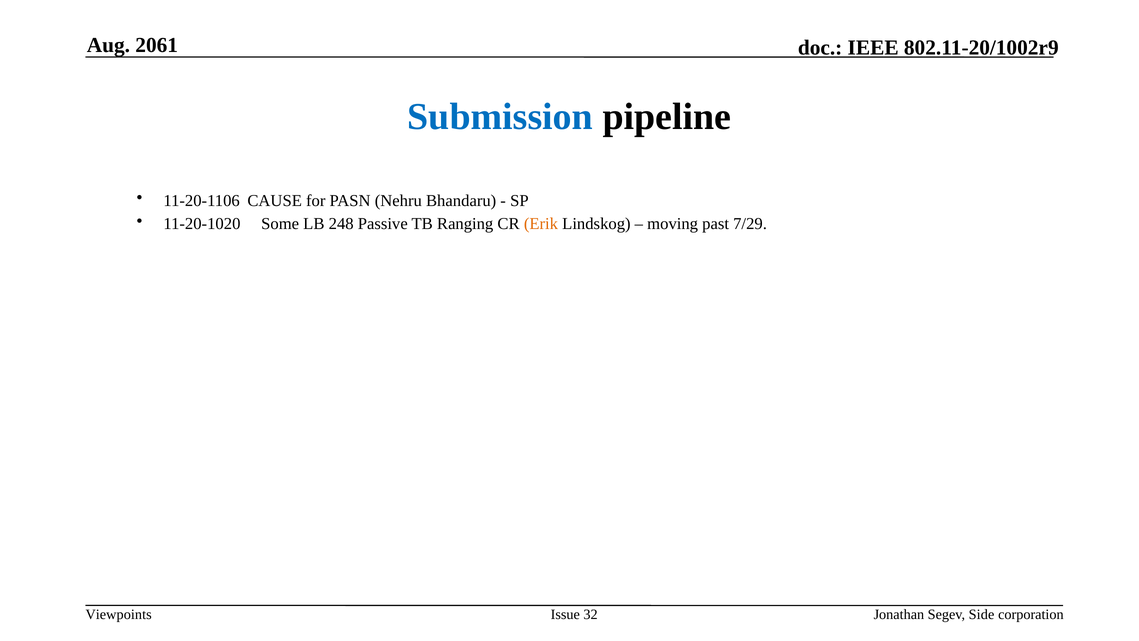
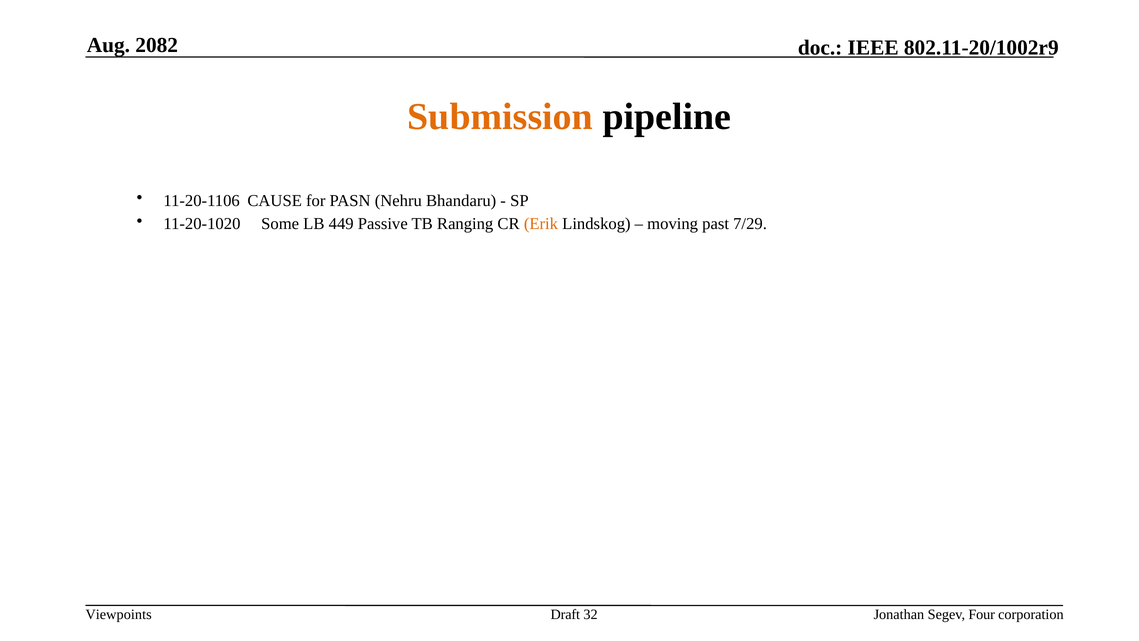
2061: 2061 -> 2082
Submission colour: blue -> orange
248: 248 -> 449
Issue: Issue -> Draft
Side: Side -> Four
